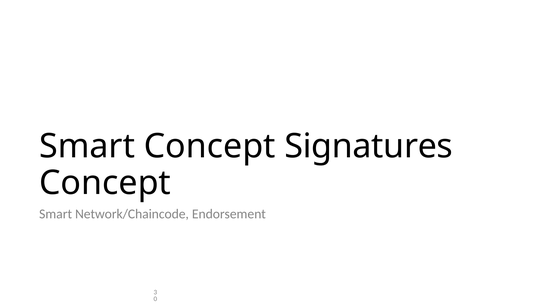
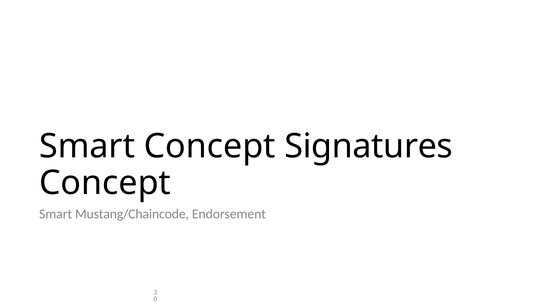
Network/Chaincode: Network/Chaincode -> Mustang/Chaincode
